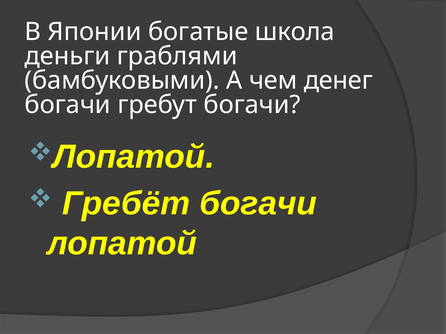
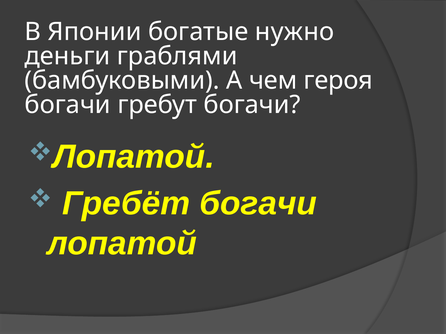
школа: школа -> нужно
денег: денег -> героя
